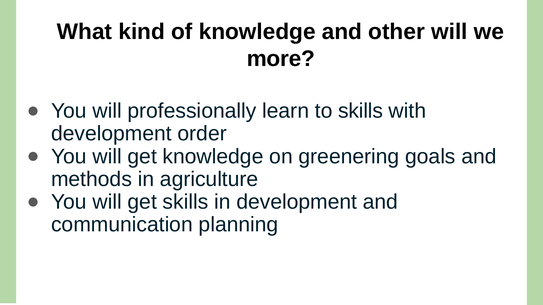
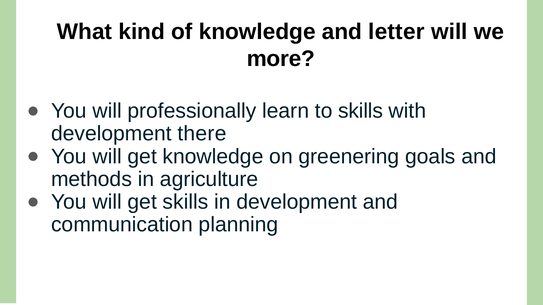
other: other -> letter
order: order -> there
